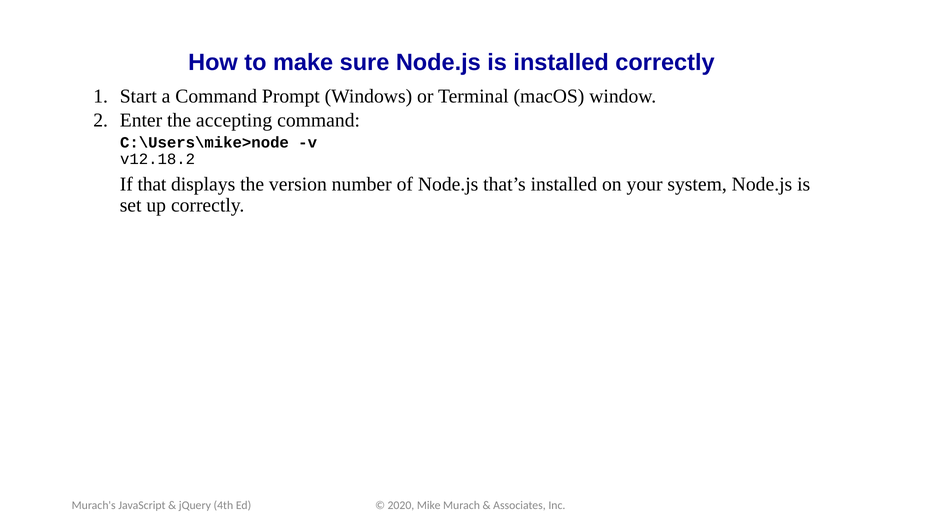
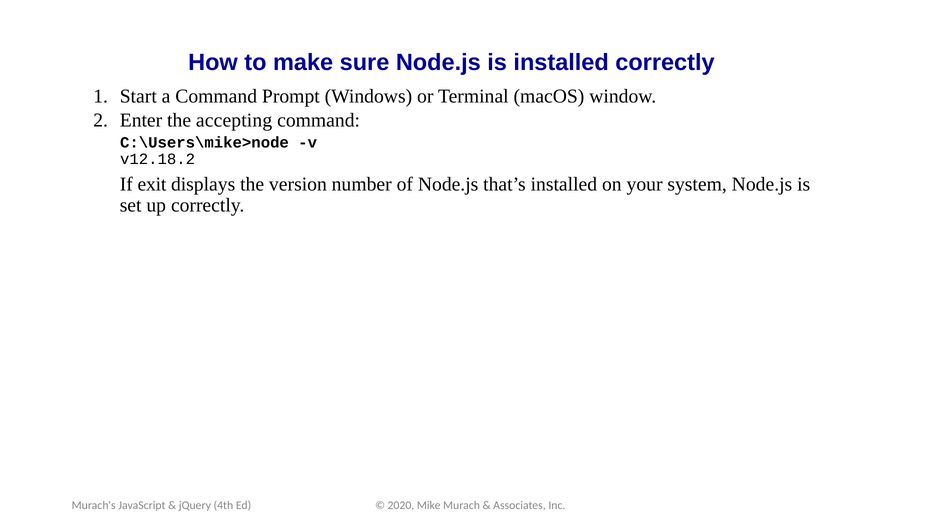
that: that -> exit
